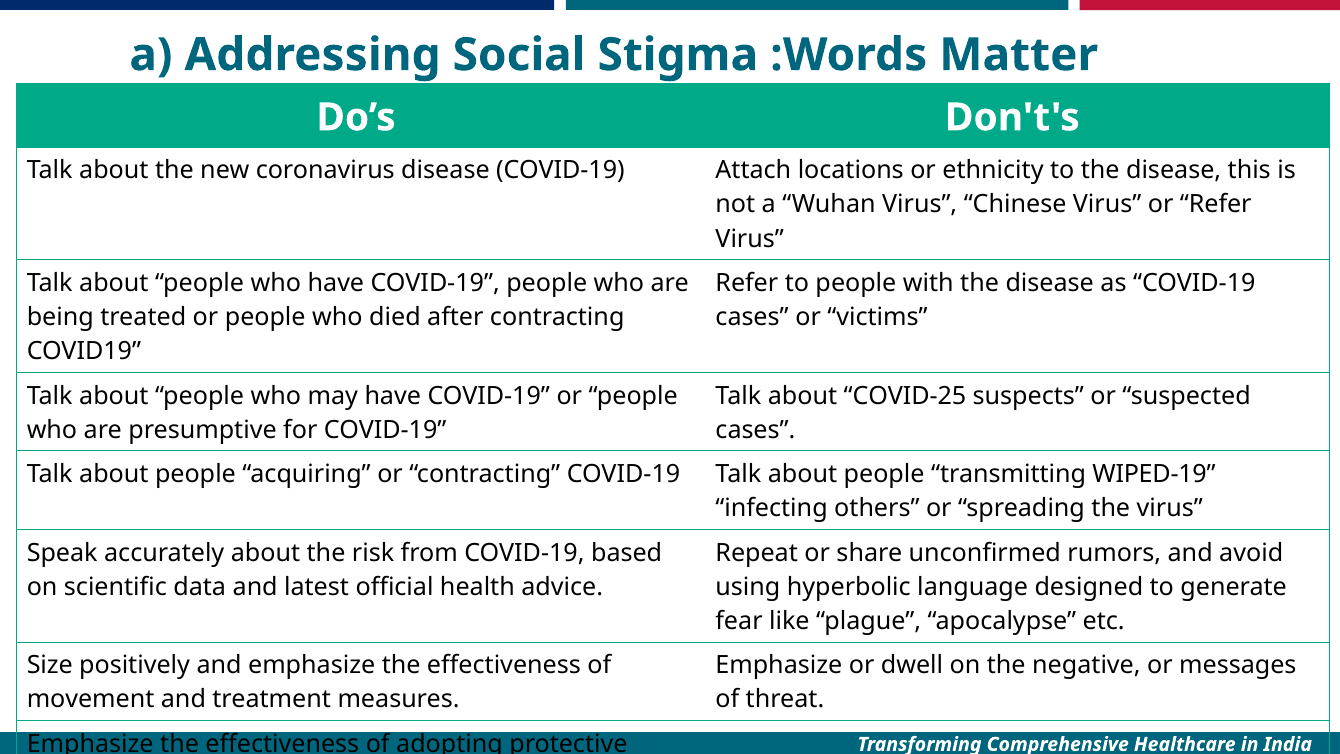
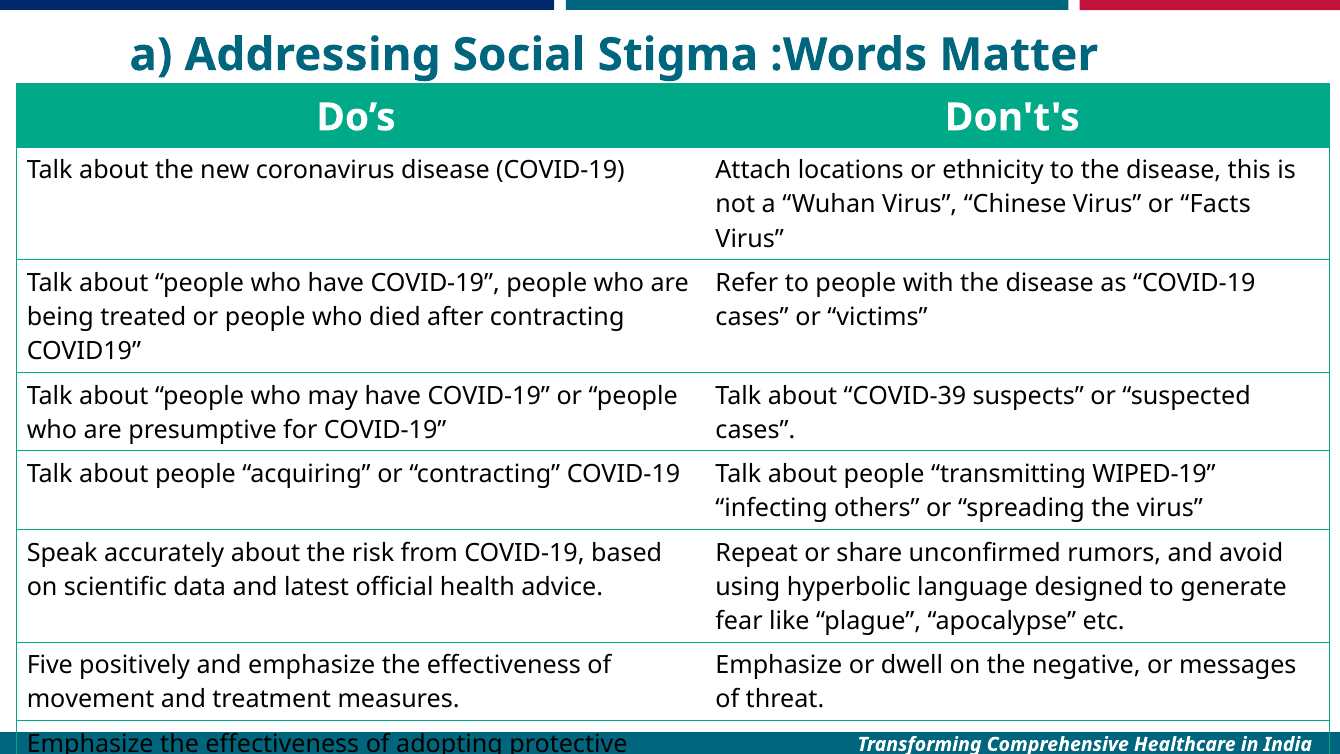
or Refer: Refer -> Facts
COVID-25: COVID-25 -> COVID-39
Size: Size -> Five
